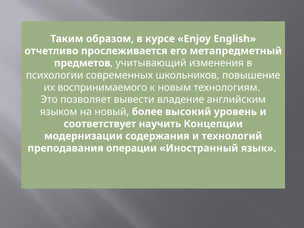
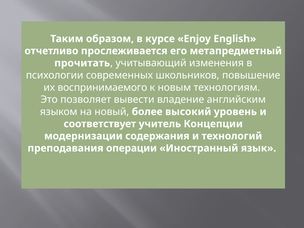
предметов: предметов -> прочитать
научить: научить -> учитель
